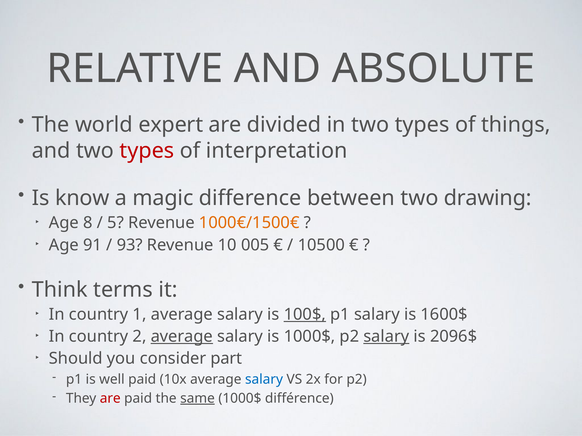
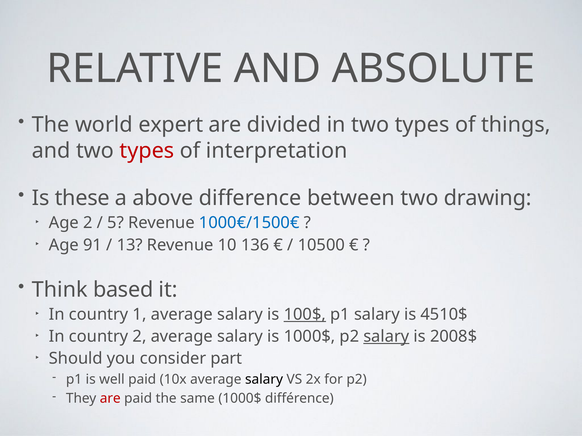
know: know -> these
magic: magic -> above
Age 8: 8 -> 2
1000€/1500€ colour: orange -> blue
93: 93 -> 13
005: 005 -> 136
terms: terms -> based
1600$: 1600$ -> 4510$
average at (182, 337) underline: present -> none
2096$: 2096$ -> 2008$
salary at (264, 380) colour: blue -> black
same underline: present -> none
